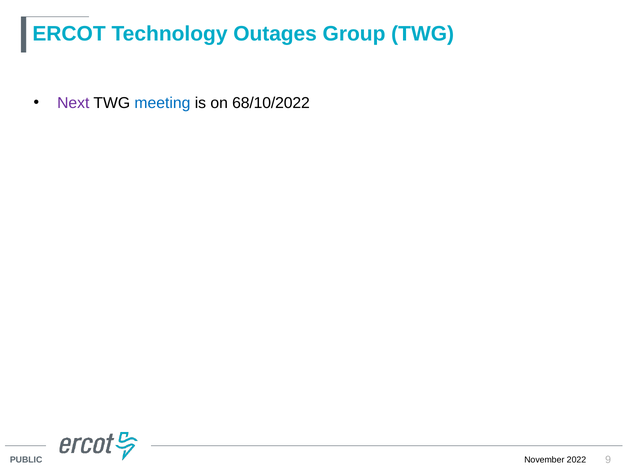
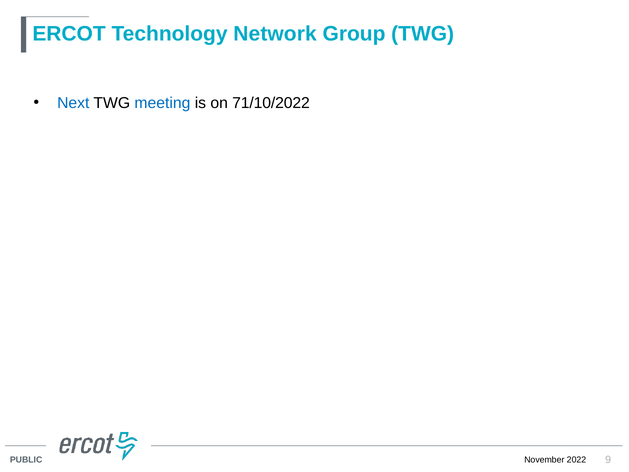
Outages: Outages -> Network
Next colour: purple -> blue
68/10/2022: 68/10/2022 -> 71/10/2022
